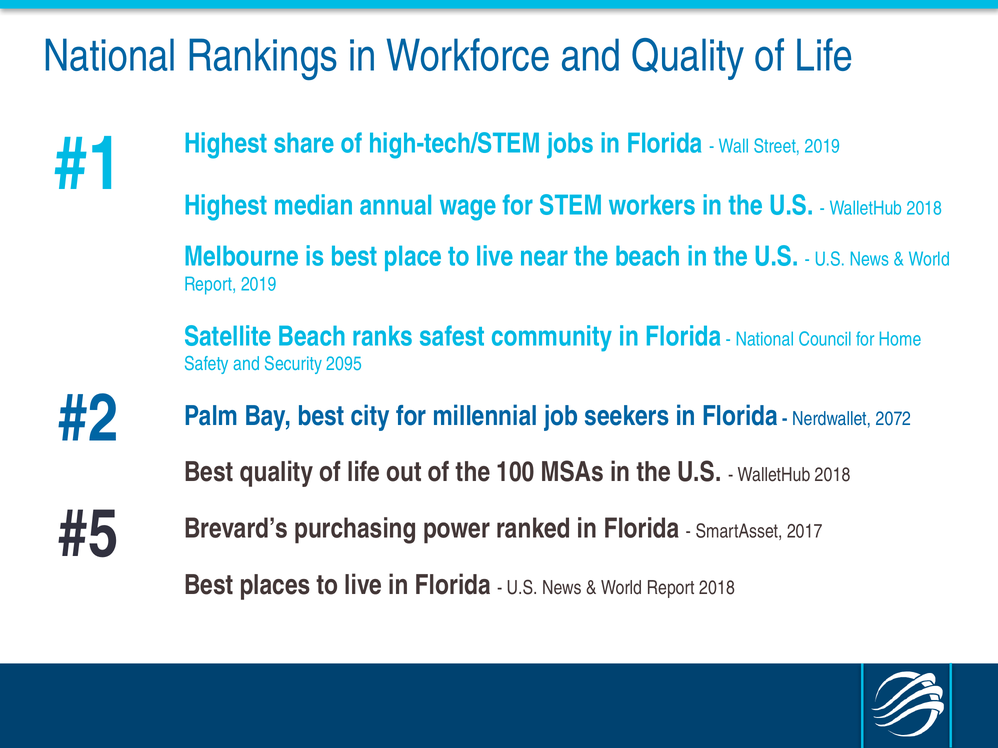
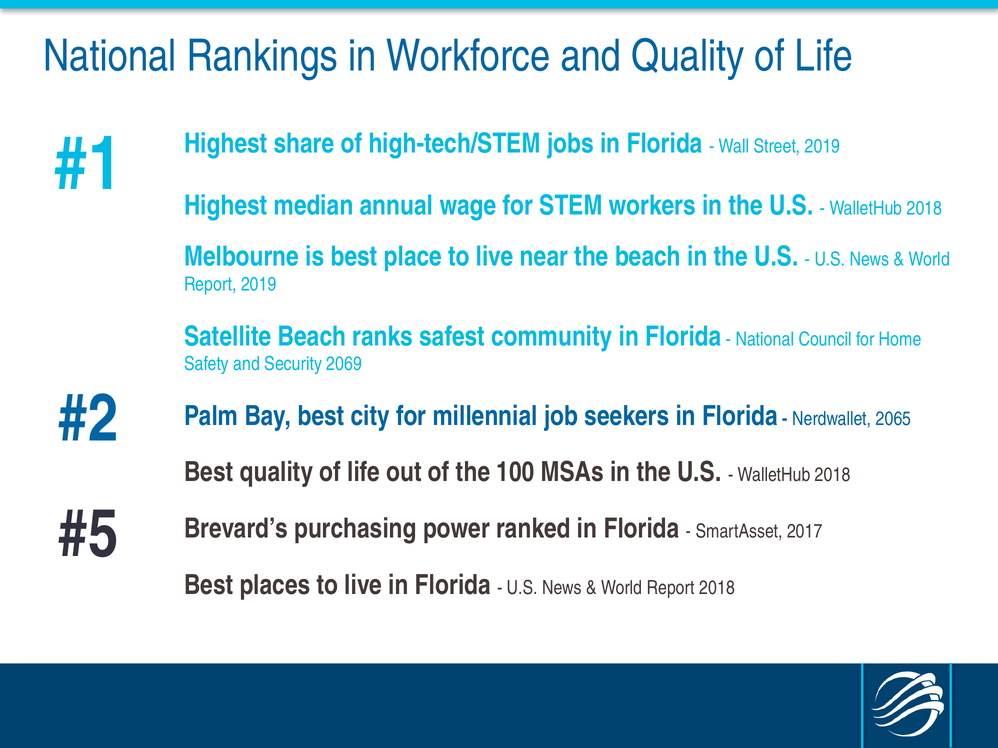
2095: 2095 -> 2069
2072: 2072 -> 2065
